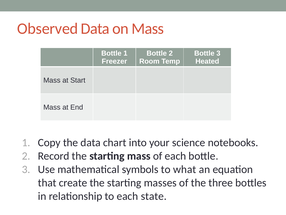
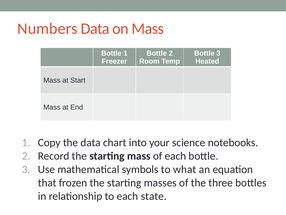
Observed: Observed -> Numbers
create: create -> frozen
